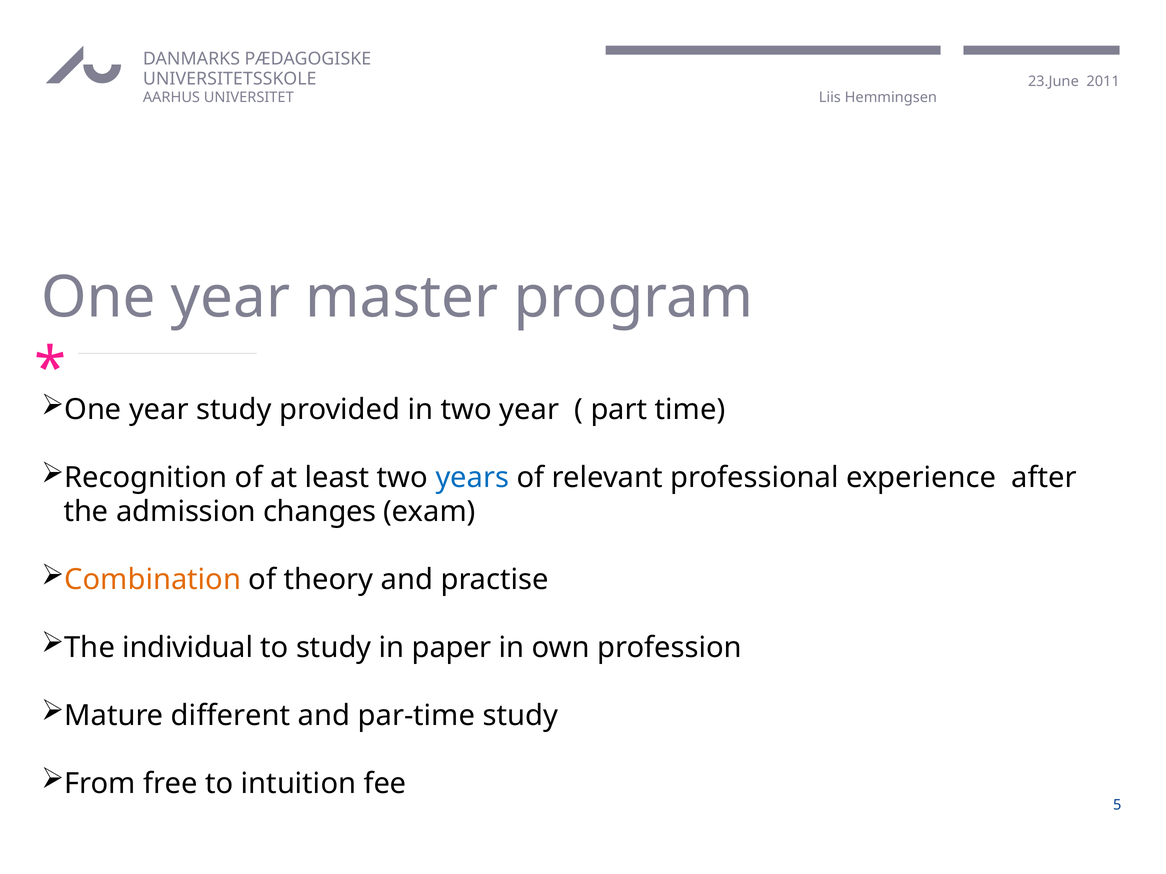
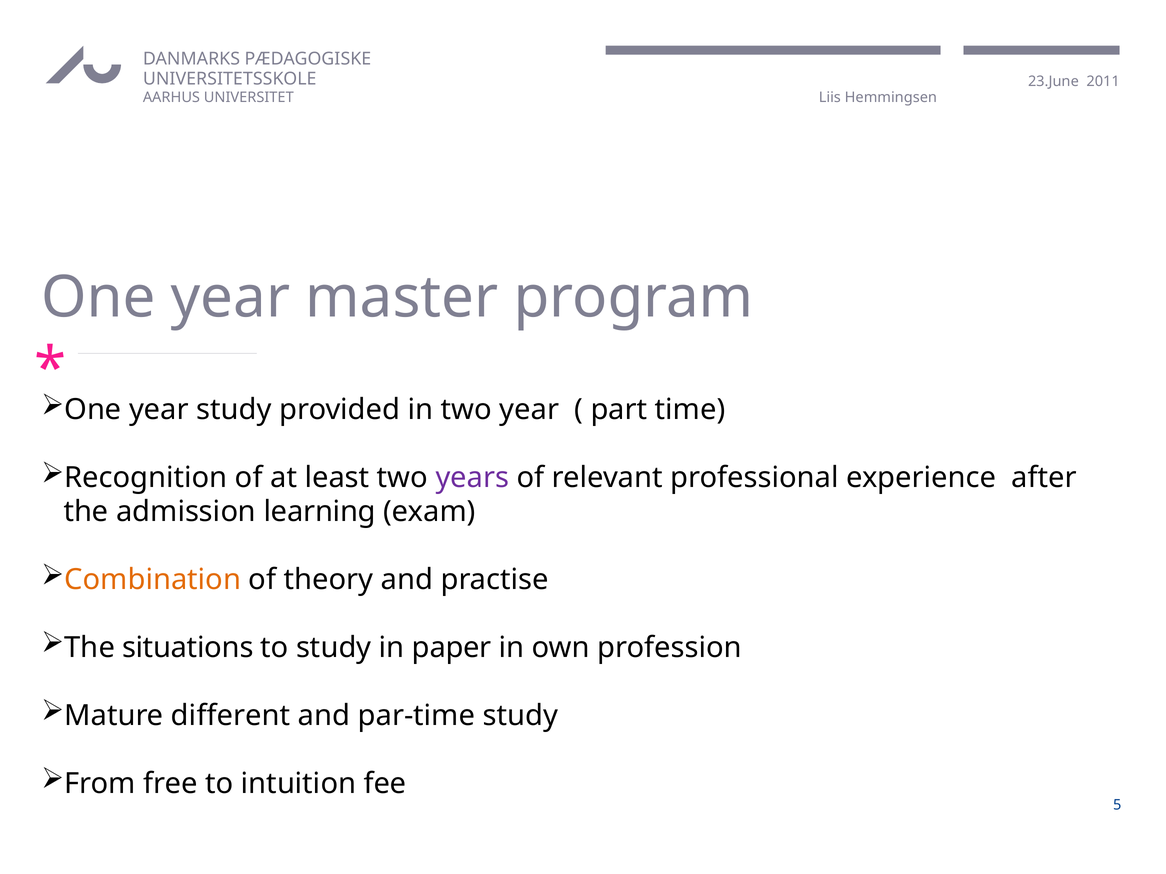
years colour: blue -> purple
changes: changes -> learning
individual: individual -> situations
